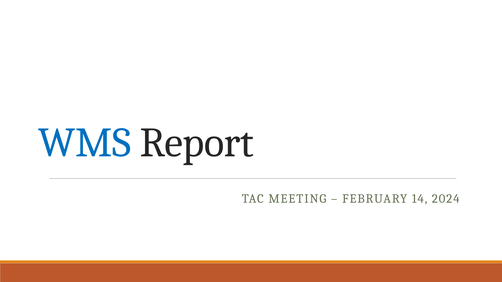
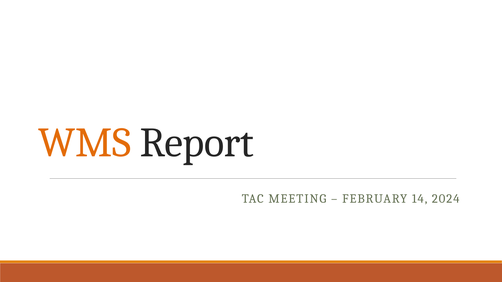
WMS colour: blue -> orange
